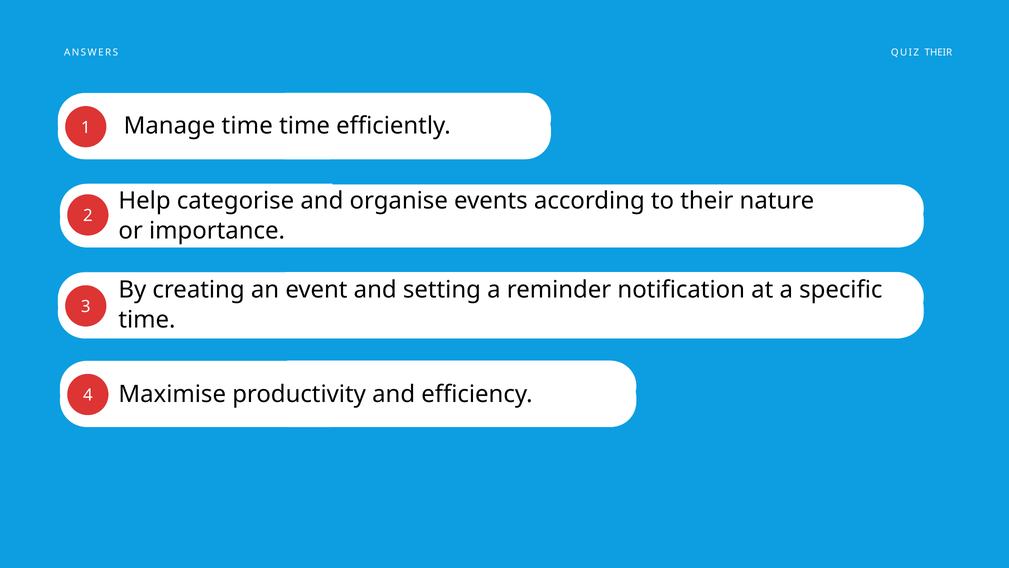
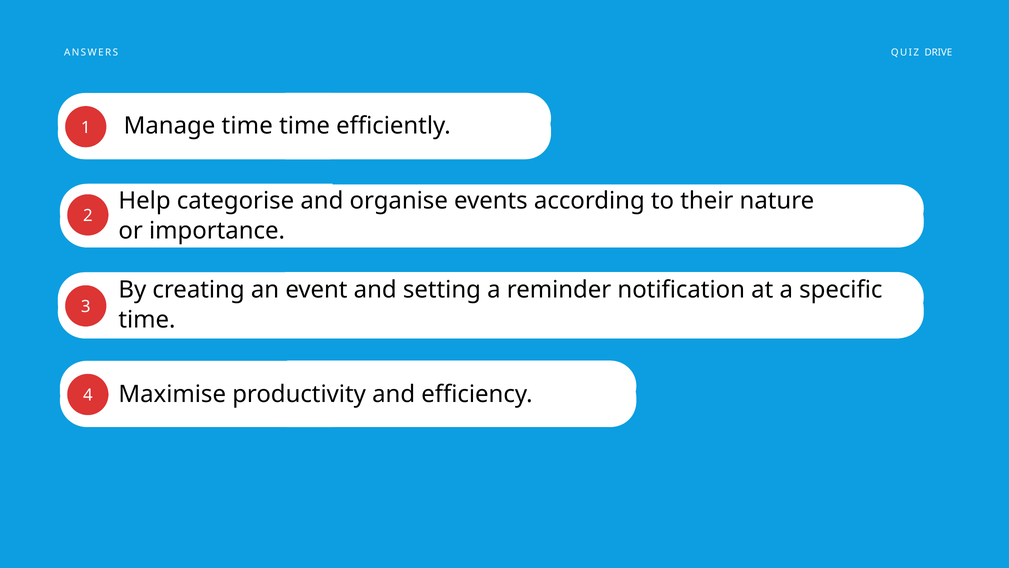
QUIZ THEIR: THEIR -> DRIVE
